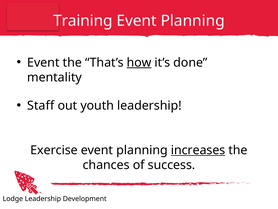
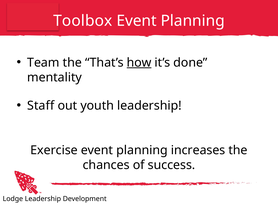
Training: Training -> Toolbox
Event at (43, 62): Event -> Team
increases underline: present -> none
